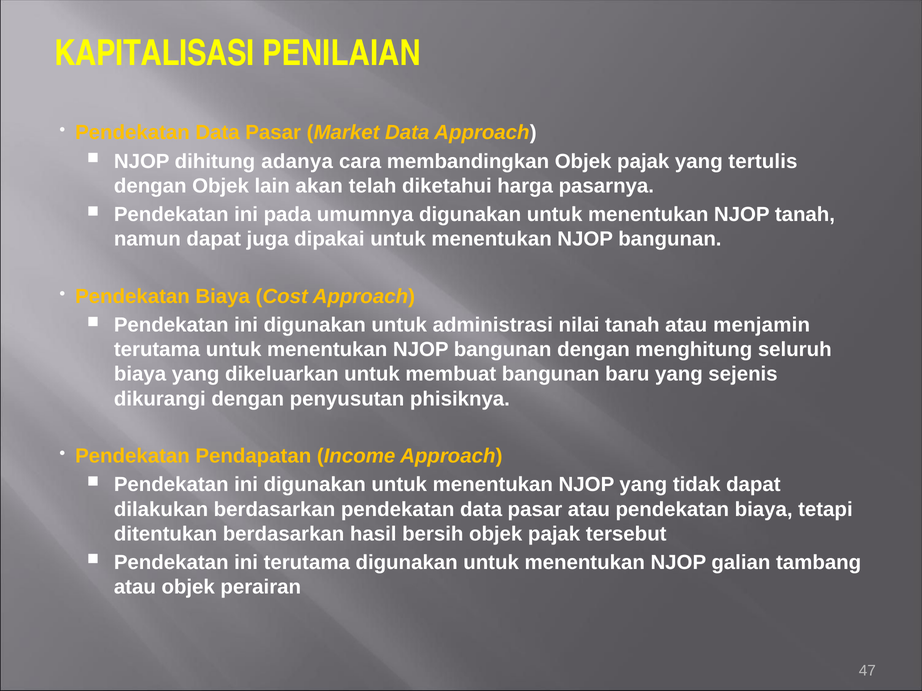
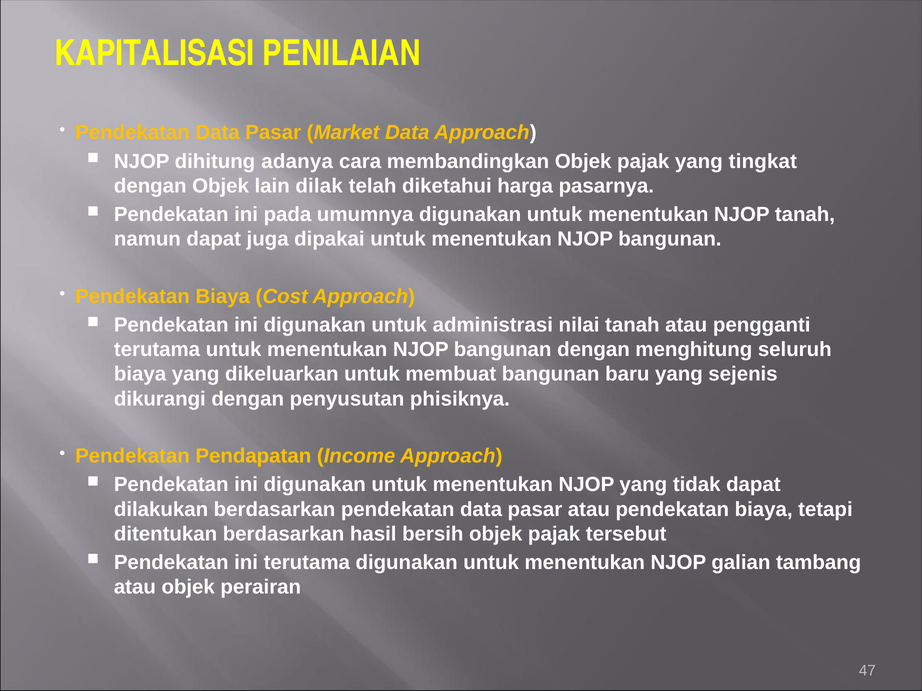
tertulis: tertulis -> tingkat
akan: akan -> dilak
menjamin: menjamin -> pengganti
